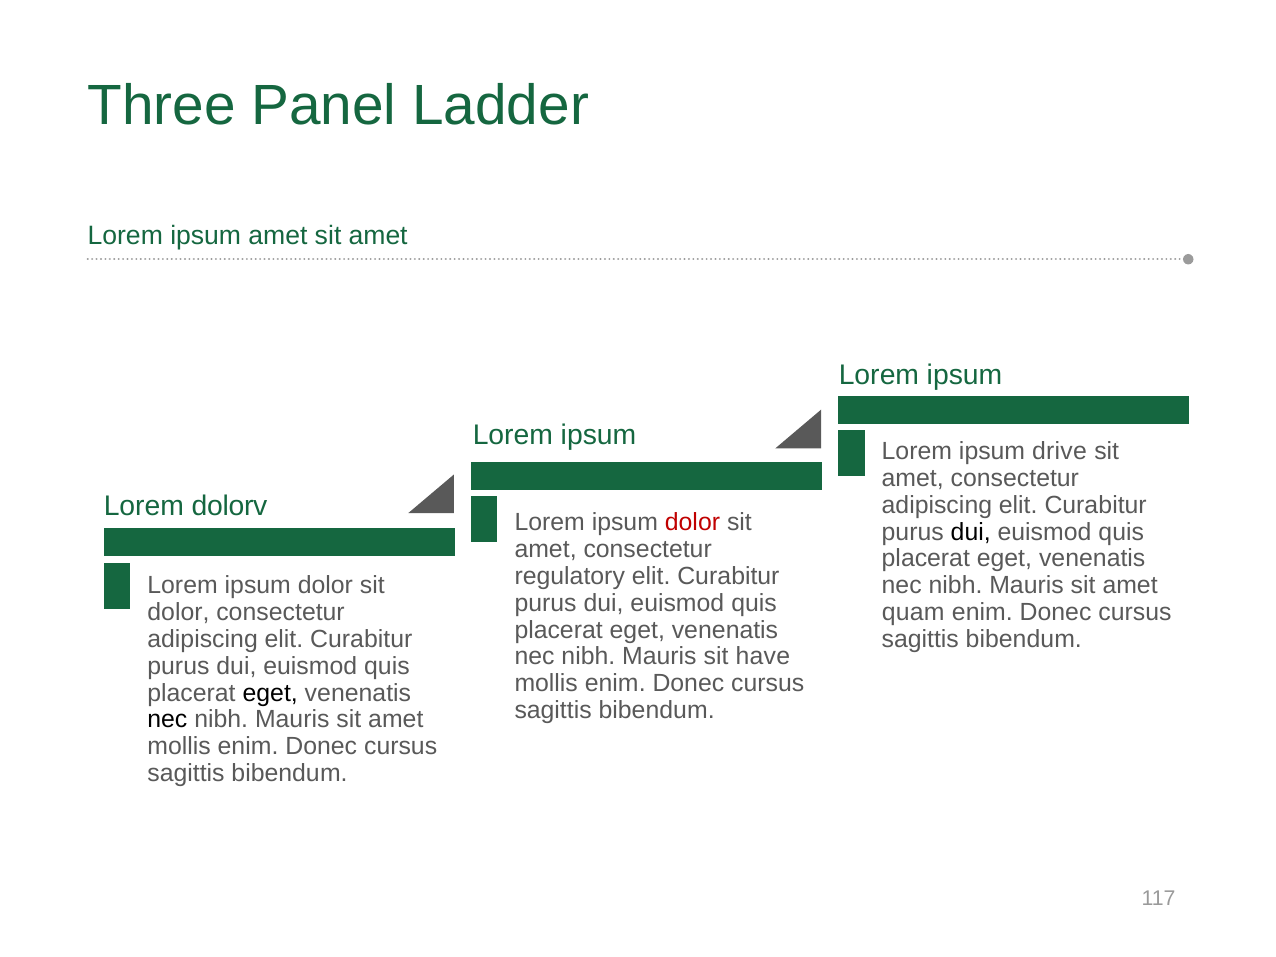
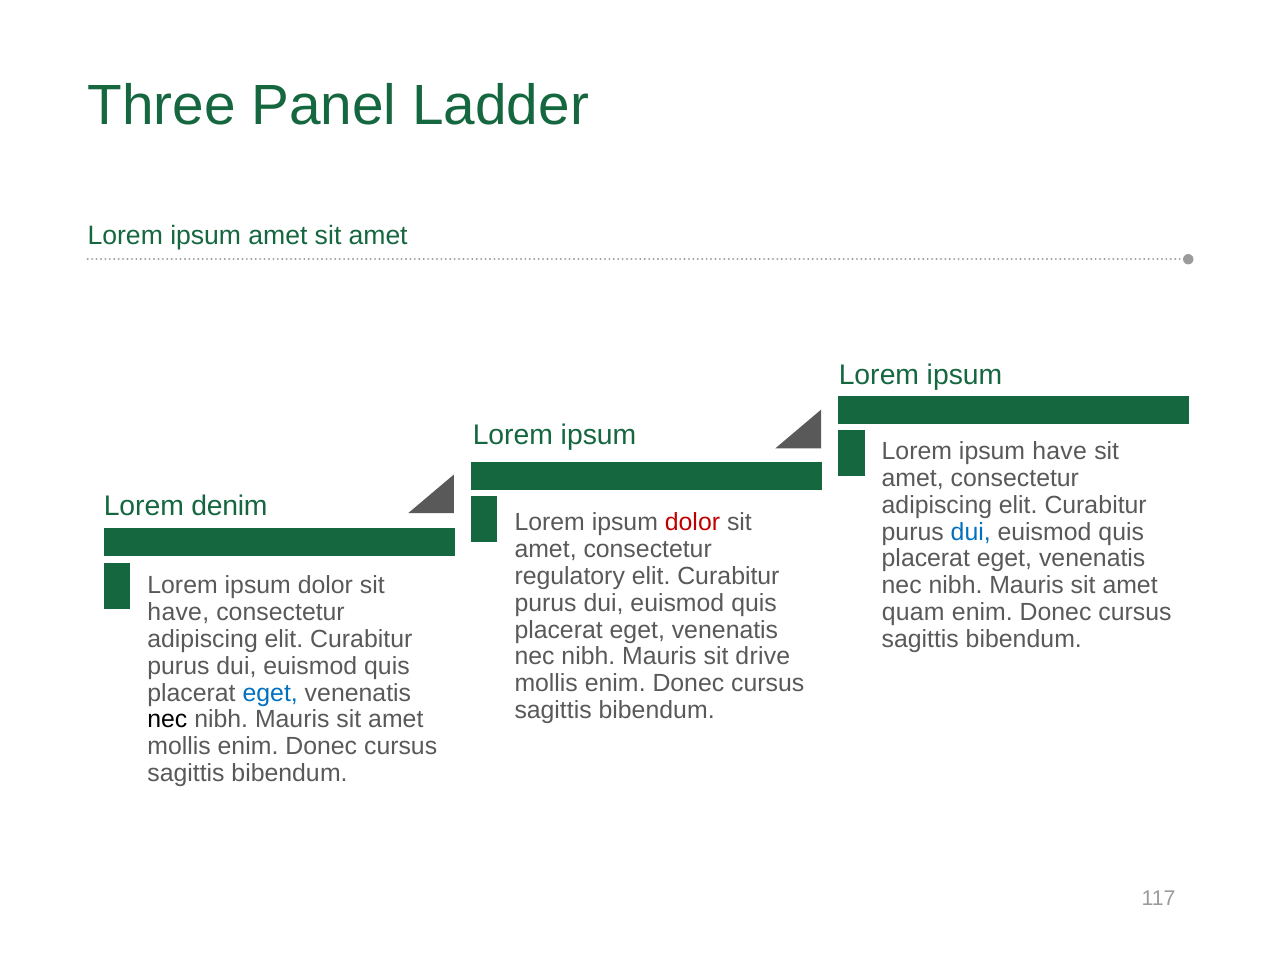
ipsum drive: drive -> have
dolorv: dolorv -> denim
dui at (971, 532) colour: black -> blue
dolor at (178, 612): dolor -> have
have: have -> drive
eget at (270, 693) colour: black -> blue
